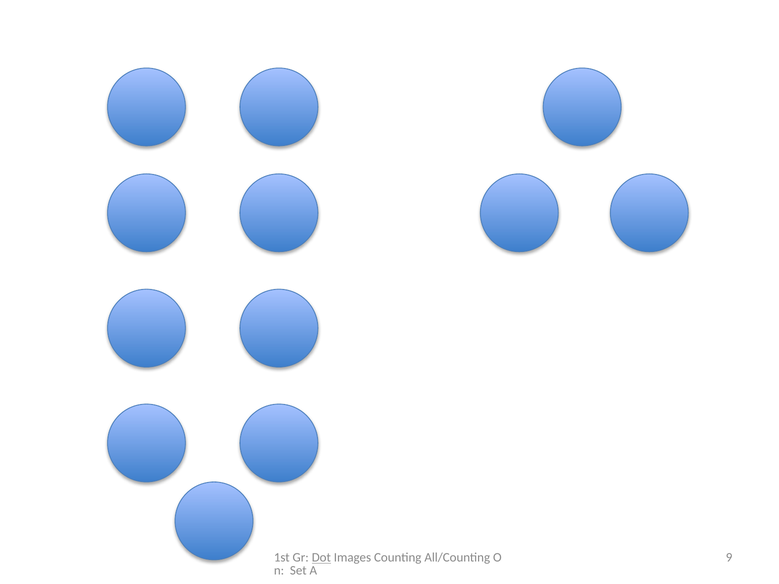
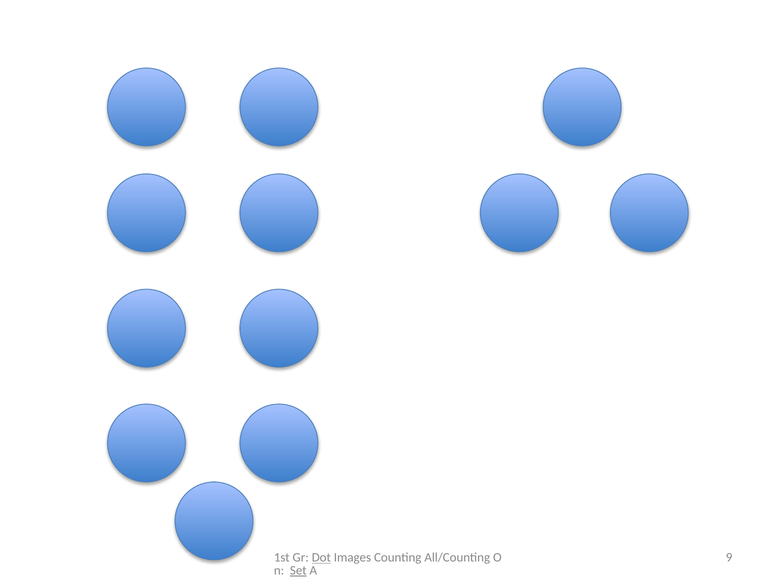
Set underline: none -> present
